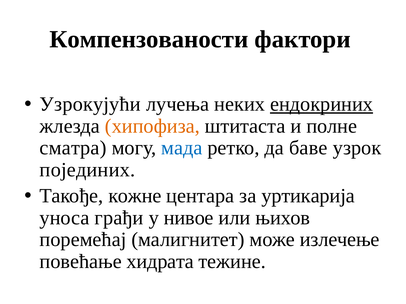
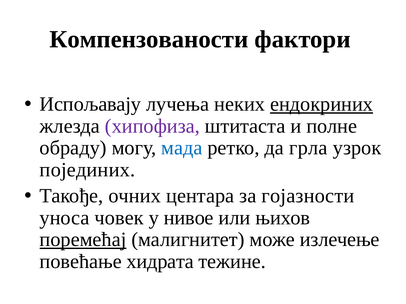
Узрокујући: Узрокујући -> Испољавају
хипофиза colour: orange -> purple
сматра: сматра -> обраду
баве: баве -> грла
кожне: кожне -> очних
уртикарија: уртикарија -> гојазности
грађи: грађи -> човек
поремећај underline: none -> present
